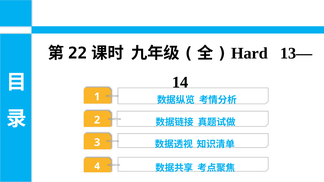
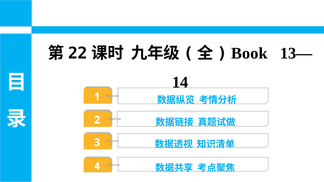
Hard: Hard -> Book
